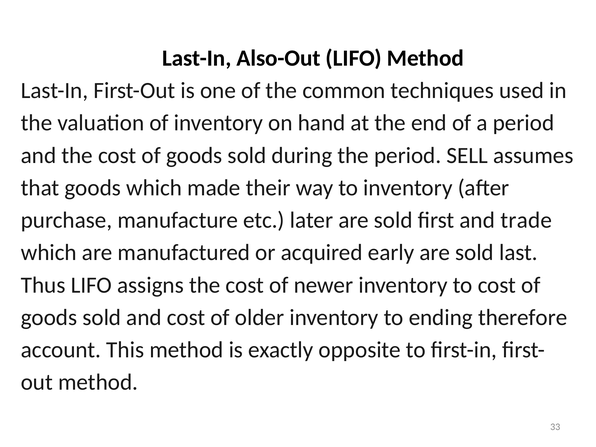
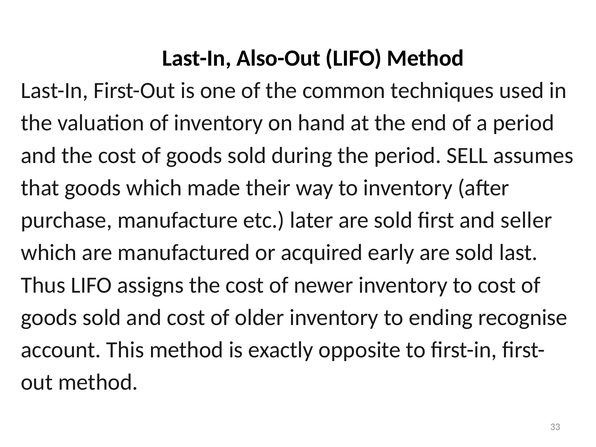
trade: trade -> seller
therefore: therefore -> recognise
